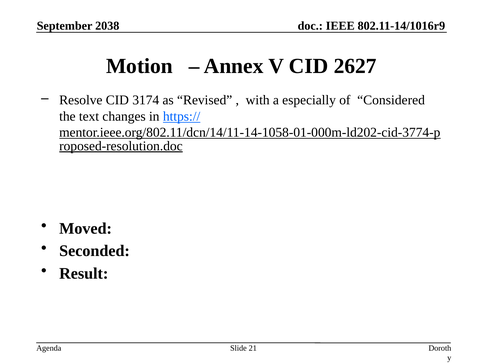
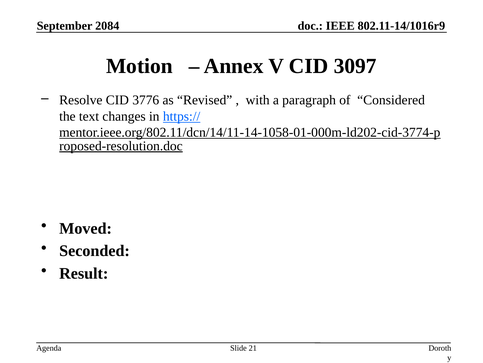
2038: 2038 -> 2084
2627: 2627 -> 3097
3174: 3174 -> 3776
especially: especially -> paragraph
